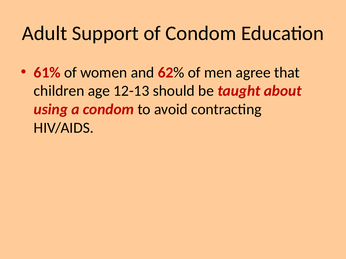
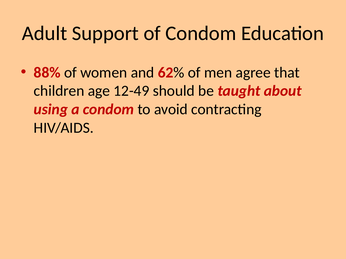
61%: 61% -> 88%
12-13: 12-13 -> 12-49
